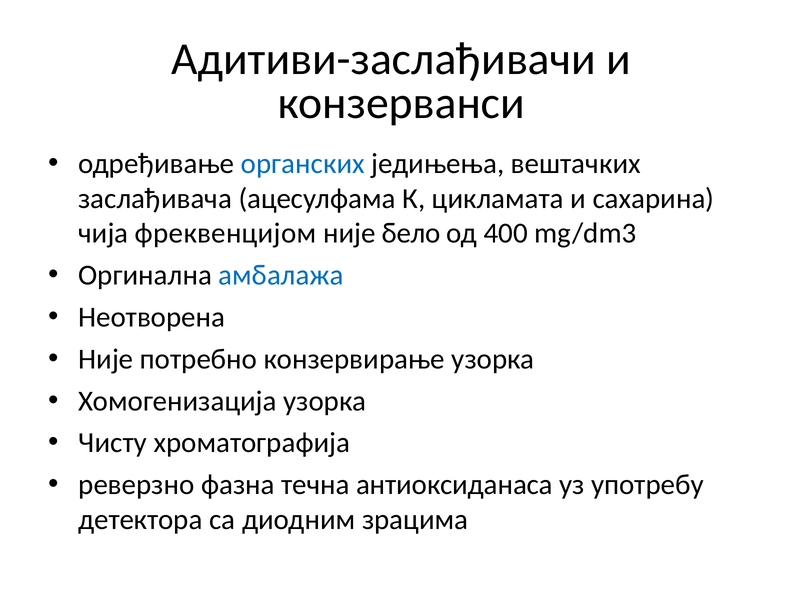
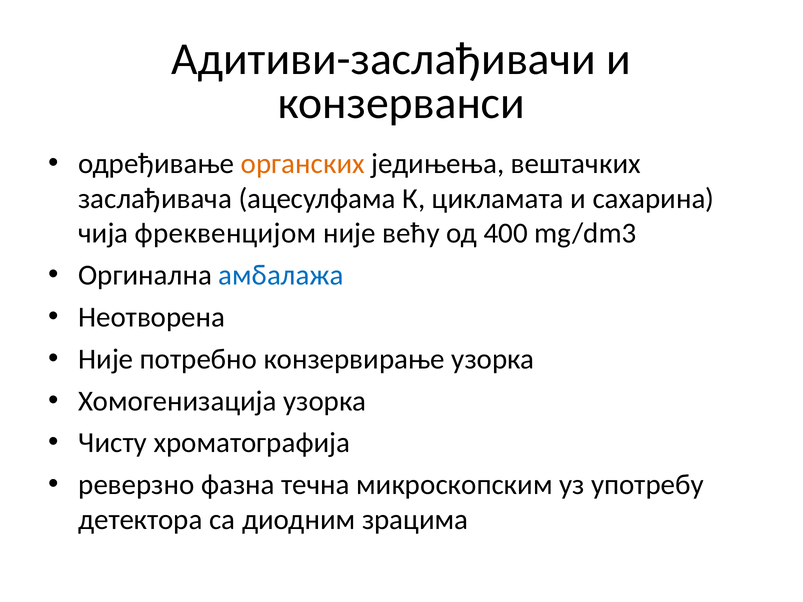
органских colour: blue -> orange
бело: бело -> већу
антиоксиданаса: антиоксиданаса -> микроскопским
